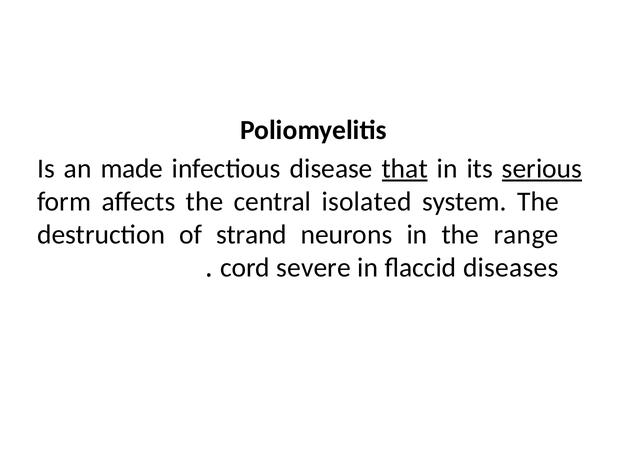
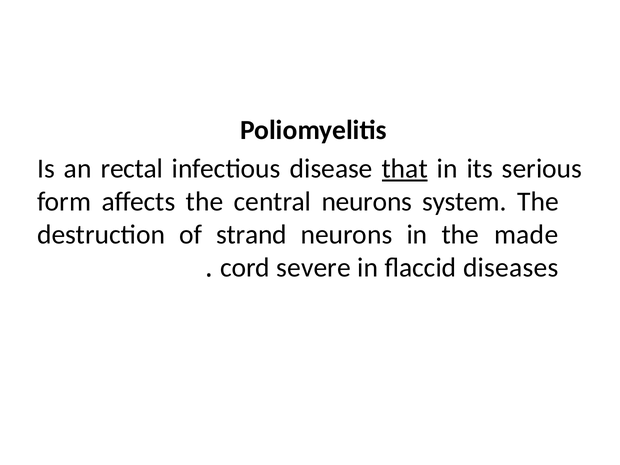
made: made -> rectal
serious underline: present -> none
central isolated: isolated -> neurons
range: range -> made
